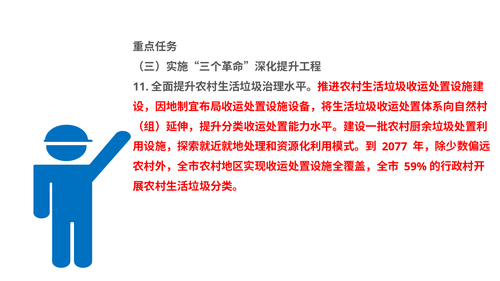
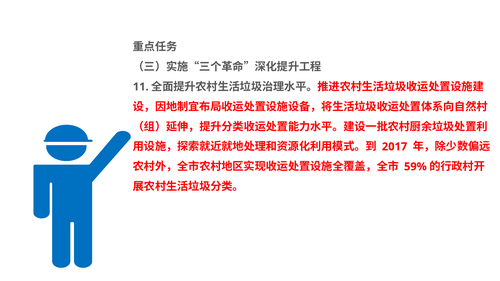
2077: 2077 -> 2017
